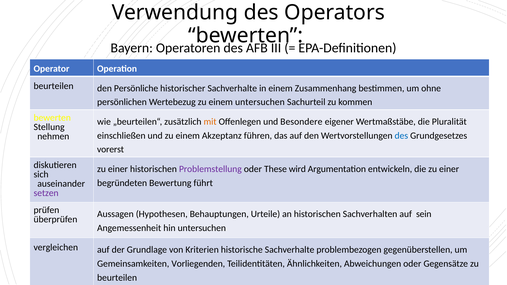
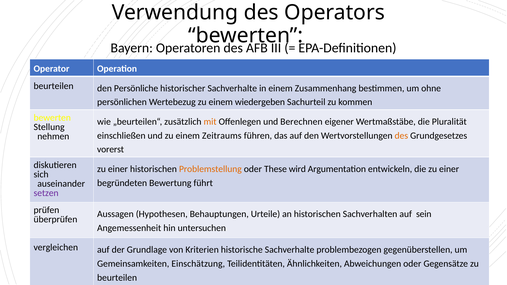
einem untersuchen: untersuchen -> wiedergeben
Besondere: Besondere -> Berechnen
Akzeptanz: Akzeptanz -> Zeitraums
des at (401, 136) colour: blue -> orange
Problemstellung colour: purple -> orange
Vorliegenden: Vorliegenden -> Einschätzung
